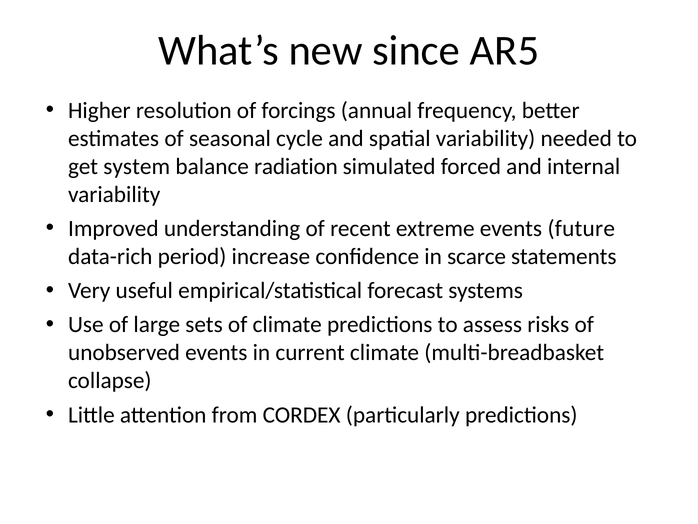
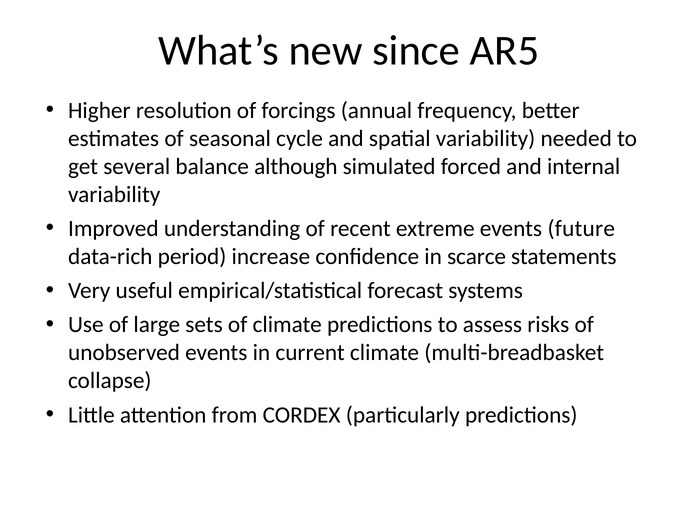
system: system -> several
radiation: radiation -> although
